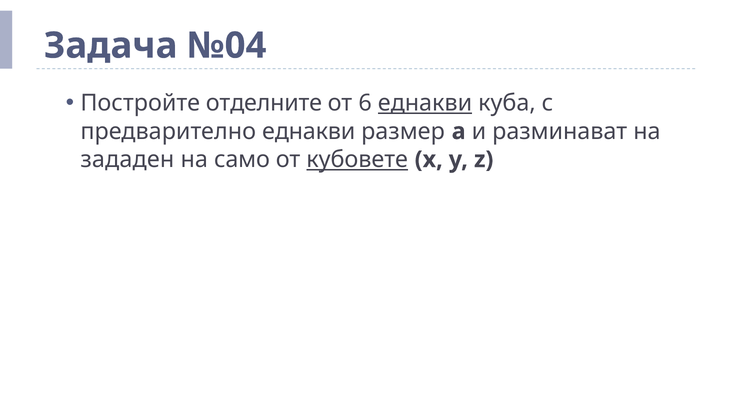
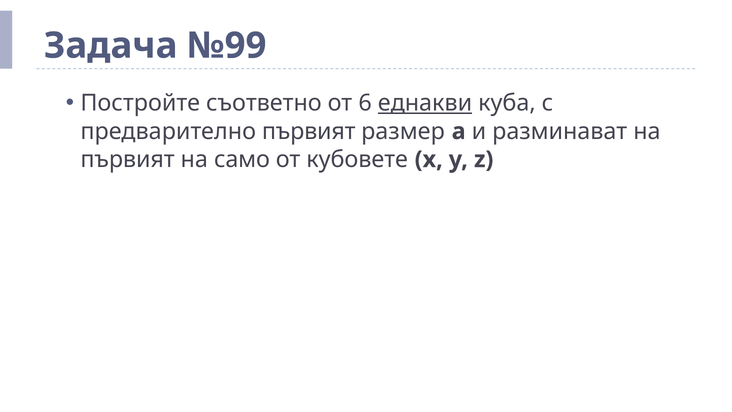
№04: №04 -> №99
отделните: отделните -> съответно
предварително еднакви: еднакви -> първият
зададен at (127, 159): зададен -> първият
кубовете underline: present -> none
